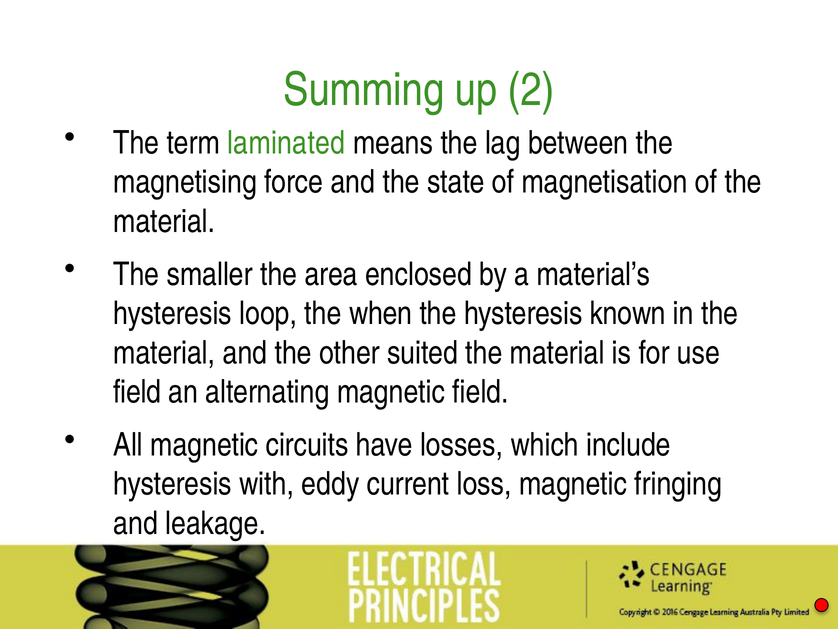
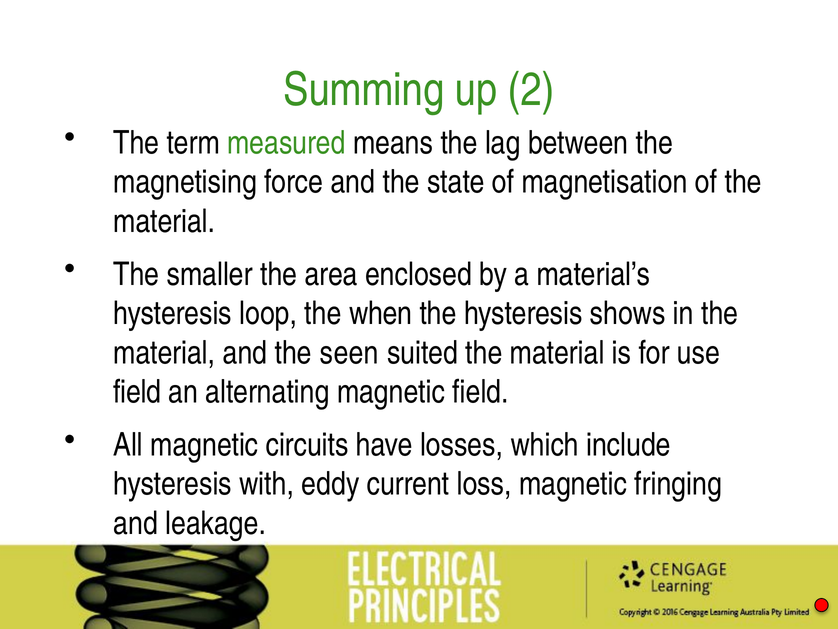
laminated: laminated -> measured
known: known -> shows
other: other -> seen
